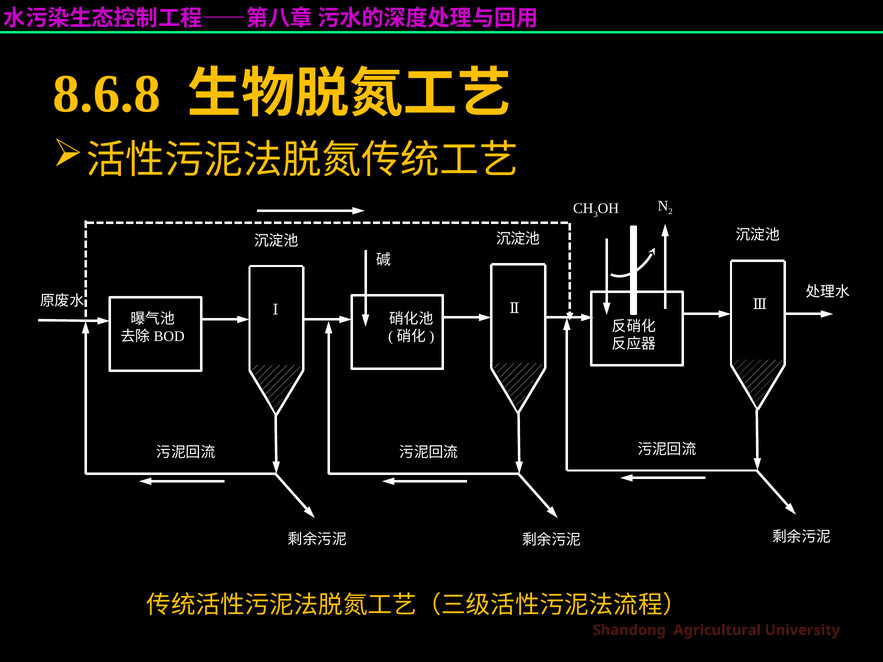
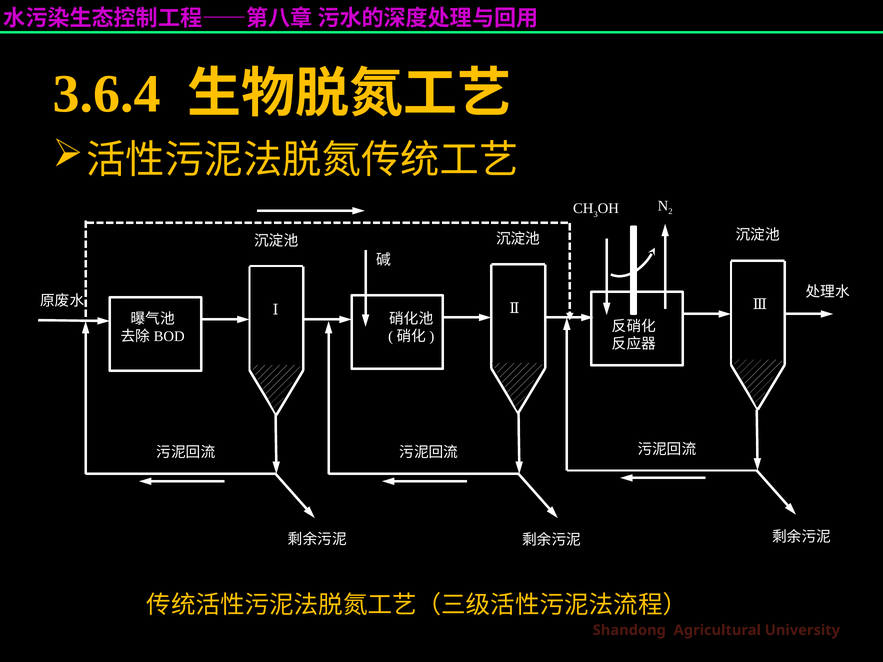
8.6.8: 8.6.8 -> 3.6.4
